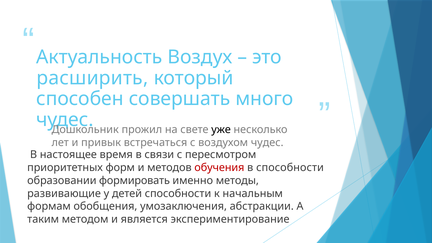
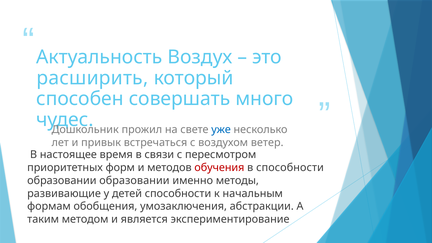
уже colour: black -> blue
воздухом чудес: чудес -> ветер
образовании формировать: формировать -> образовании
